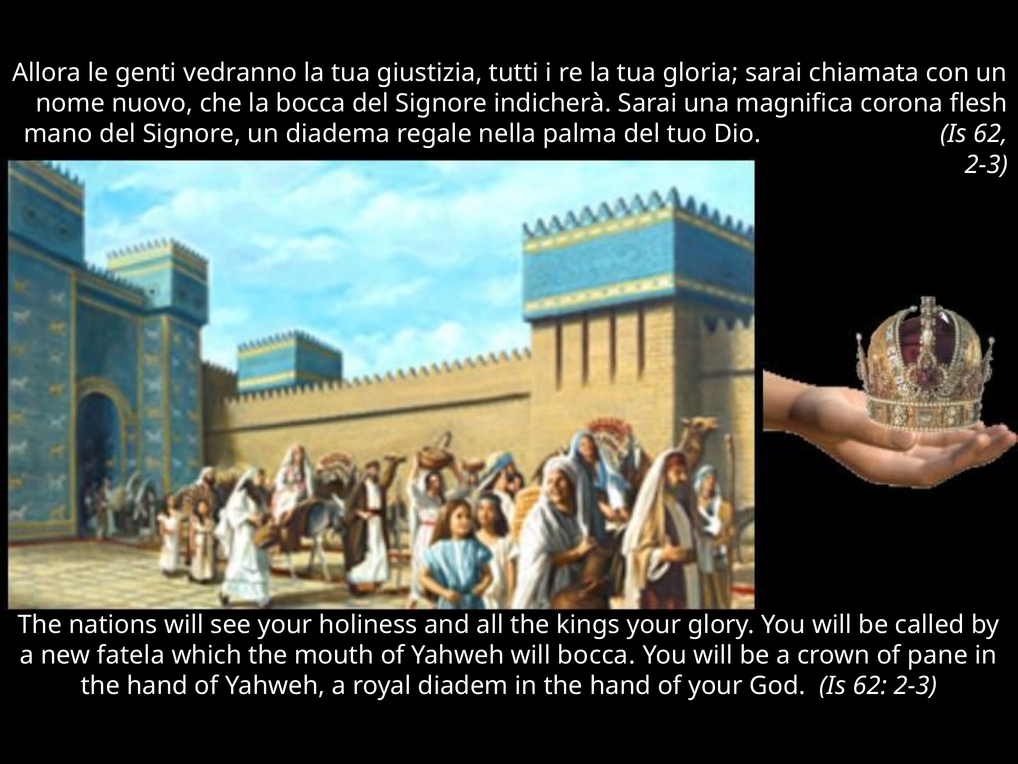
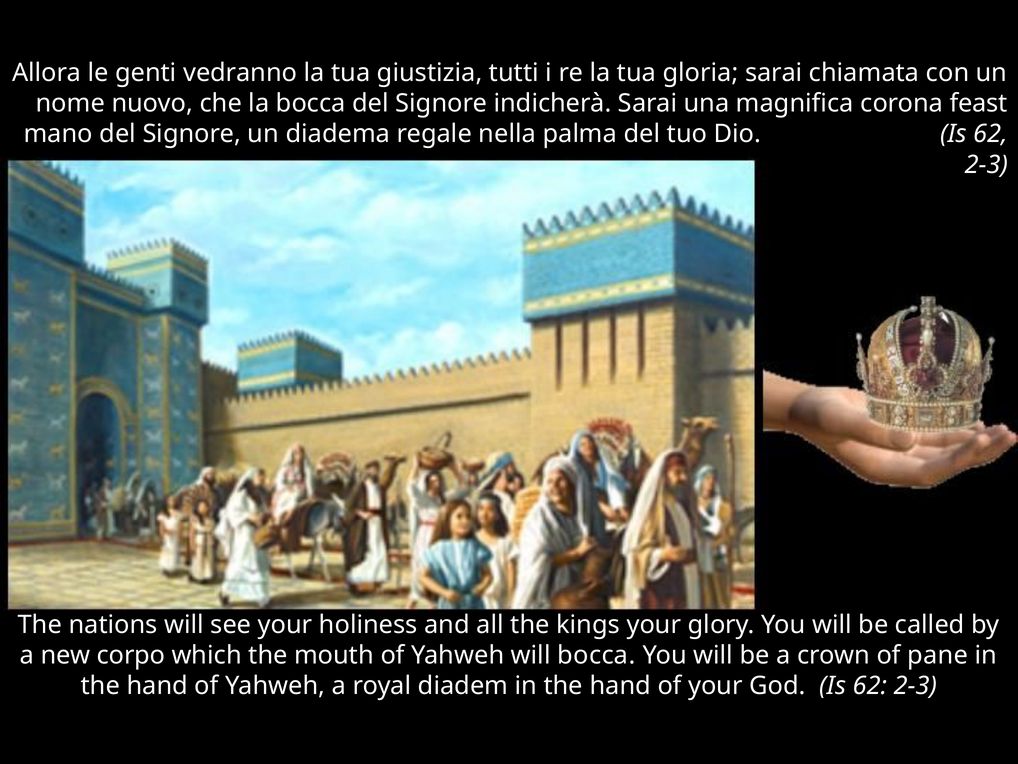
flesh: flesh -> feast
fatela: fatela -> corpo
